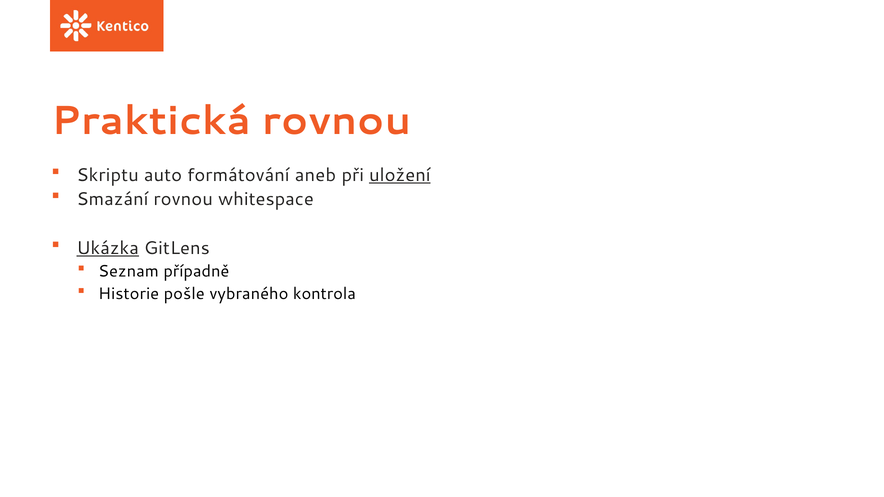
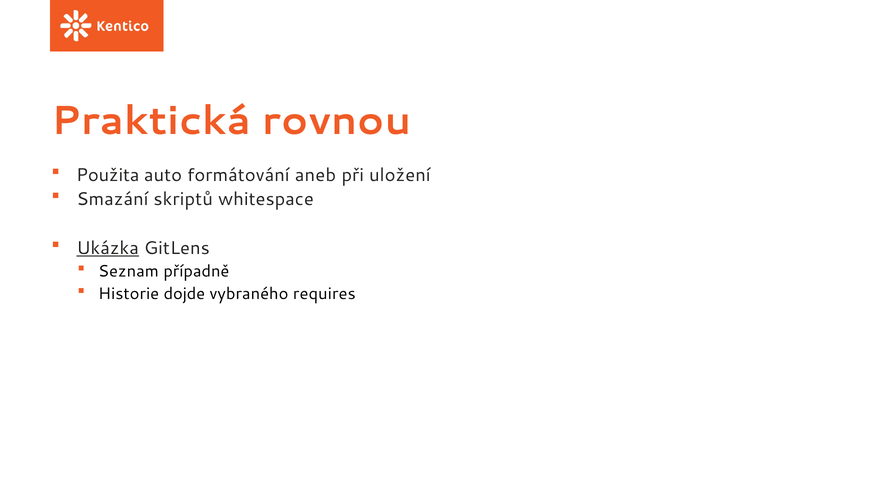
Skriptu: Skriptu -> Použita
uložení underline: present -> none
Smazání rovnou: rovnou -> skriptů
pošle: pošle -> dojde
kontrola: kontrola -> requires
